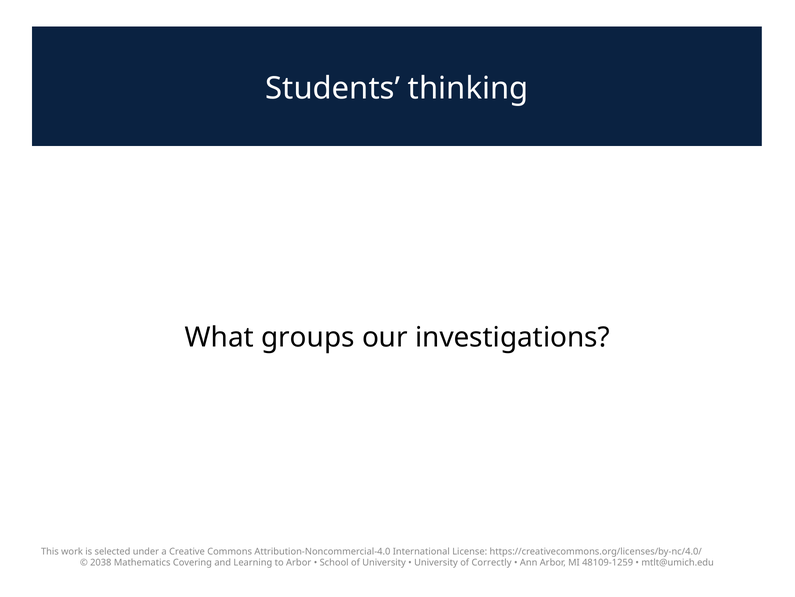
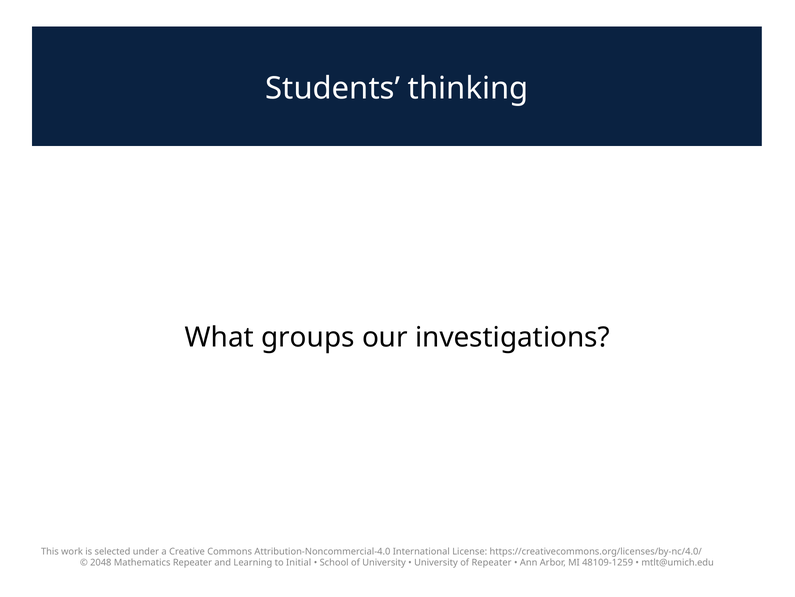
2038: 2038 -> 2048
Mathematics Covering: Covering -> Repeater
to Arbor: Arbor -> Initial
of Correctly: Correctly -> Repeater
